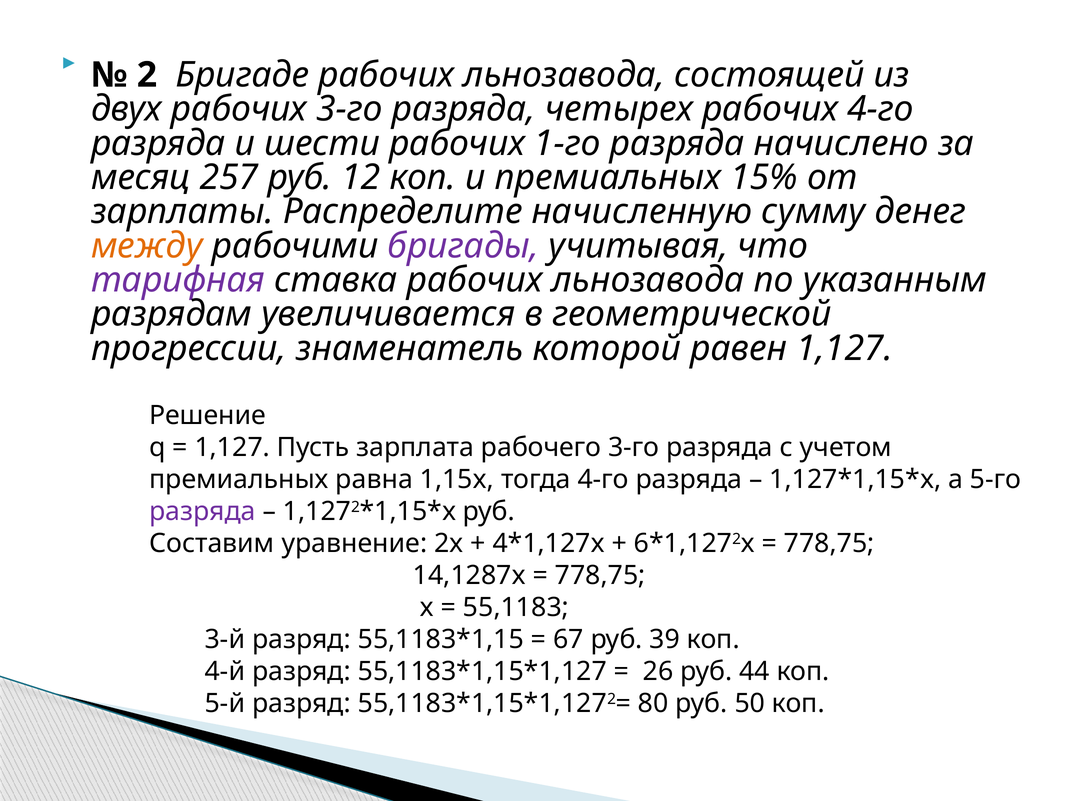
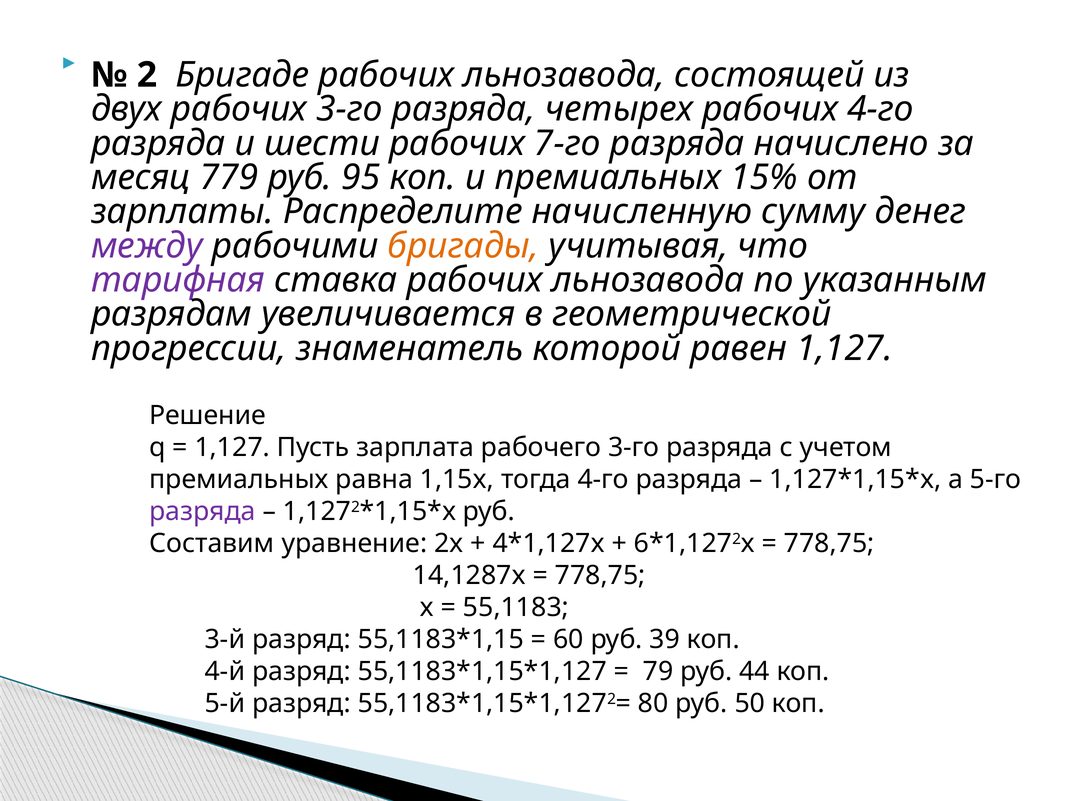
1-го: 1-го -> 7-го
257: 257 -> 779
12: 12 -> 95
между colour: orange -> purple
бригады colour: purple -> orange
67: 67 -> 60
26: 26 -> 79
